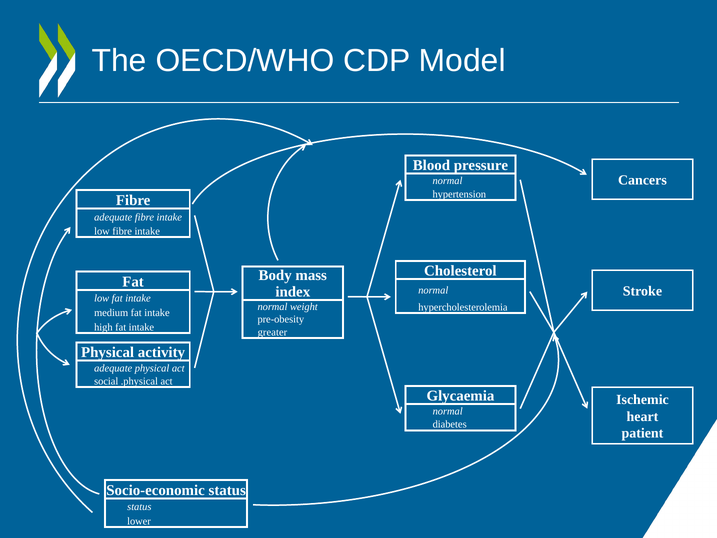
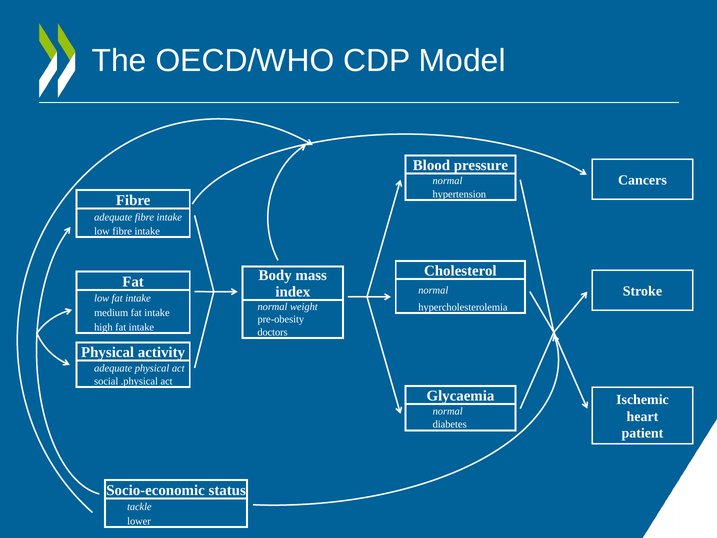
greater: greater -> doctors
status at (139, 507): status -> tackle
